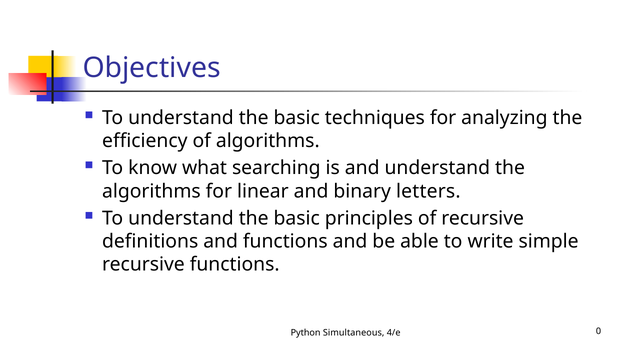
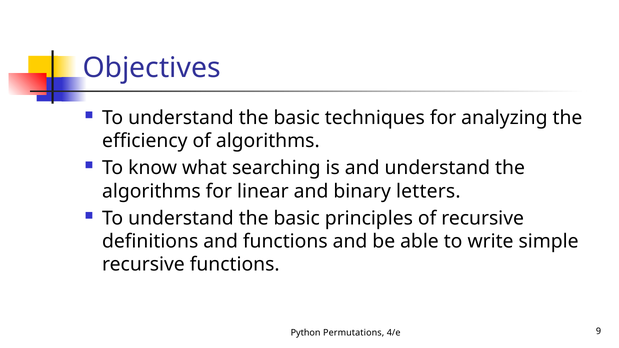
Simultaneous: Simultaneous -> Permutations
0: 0 -> 9
